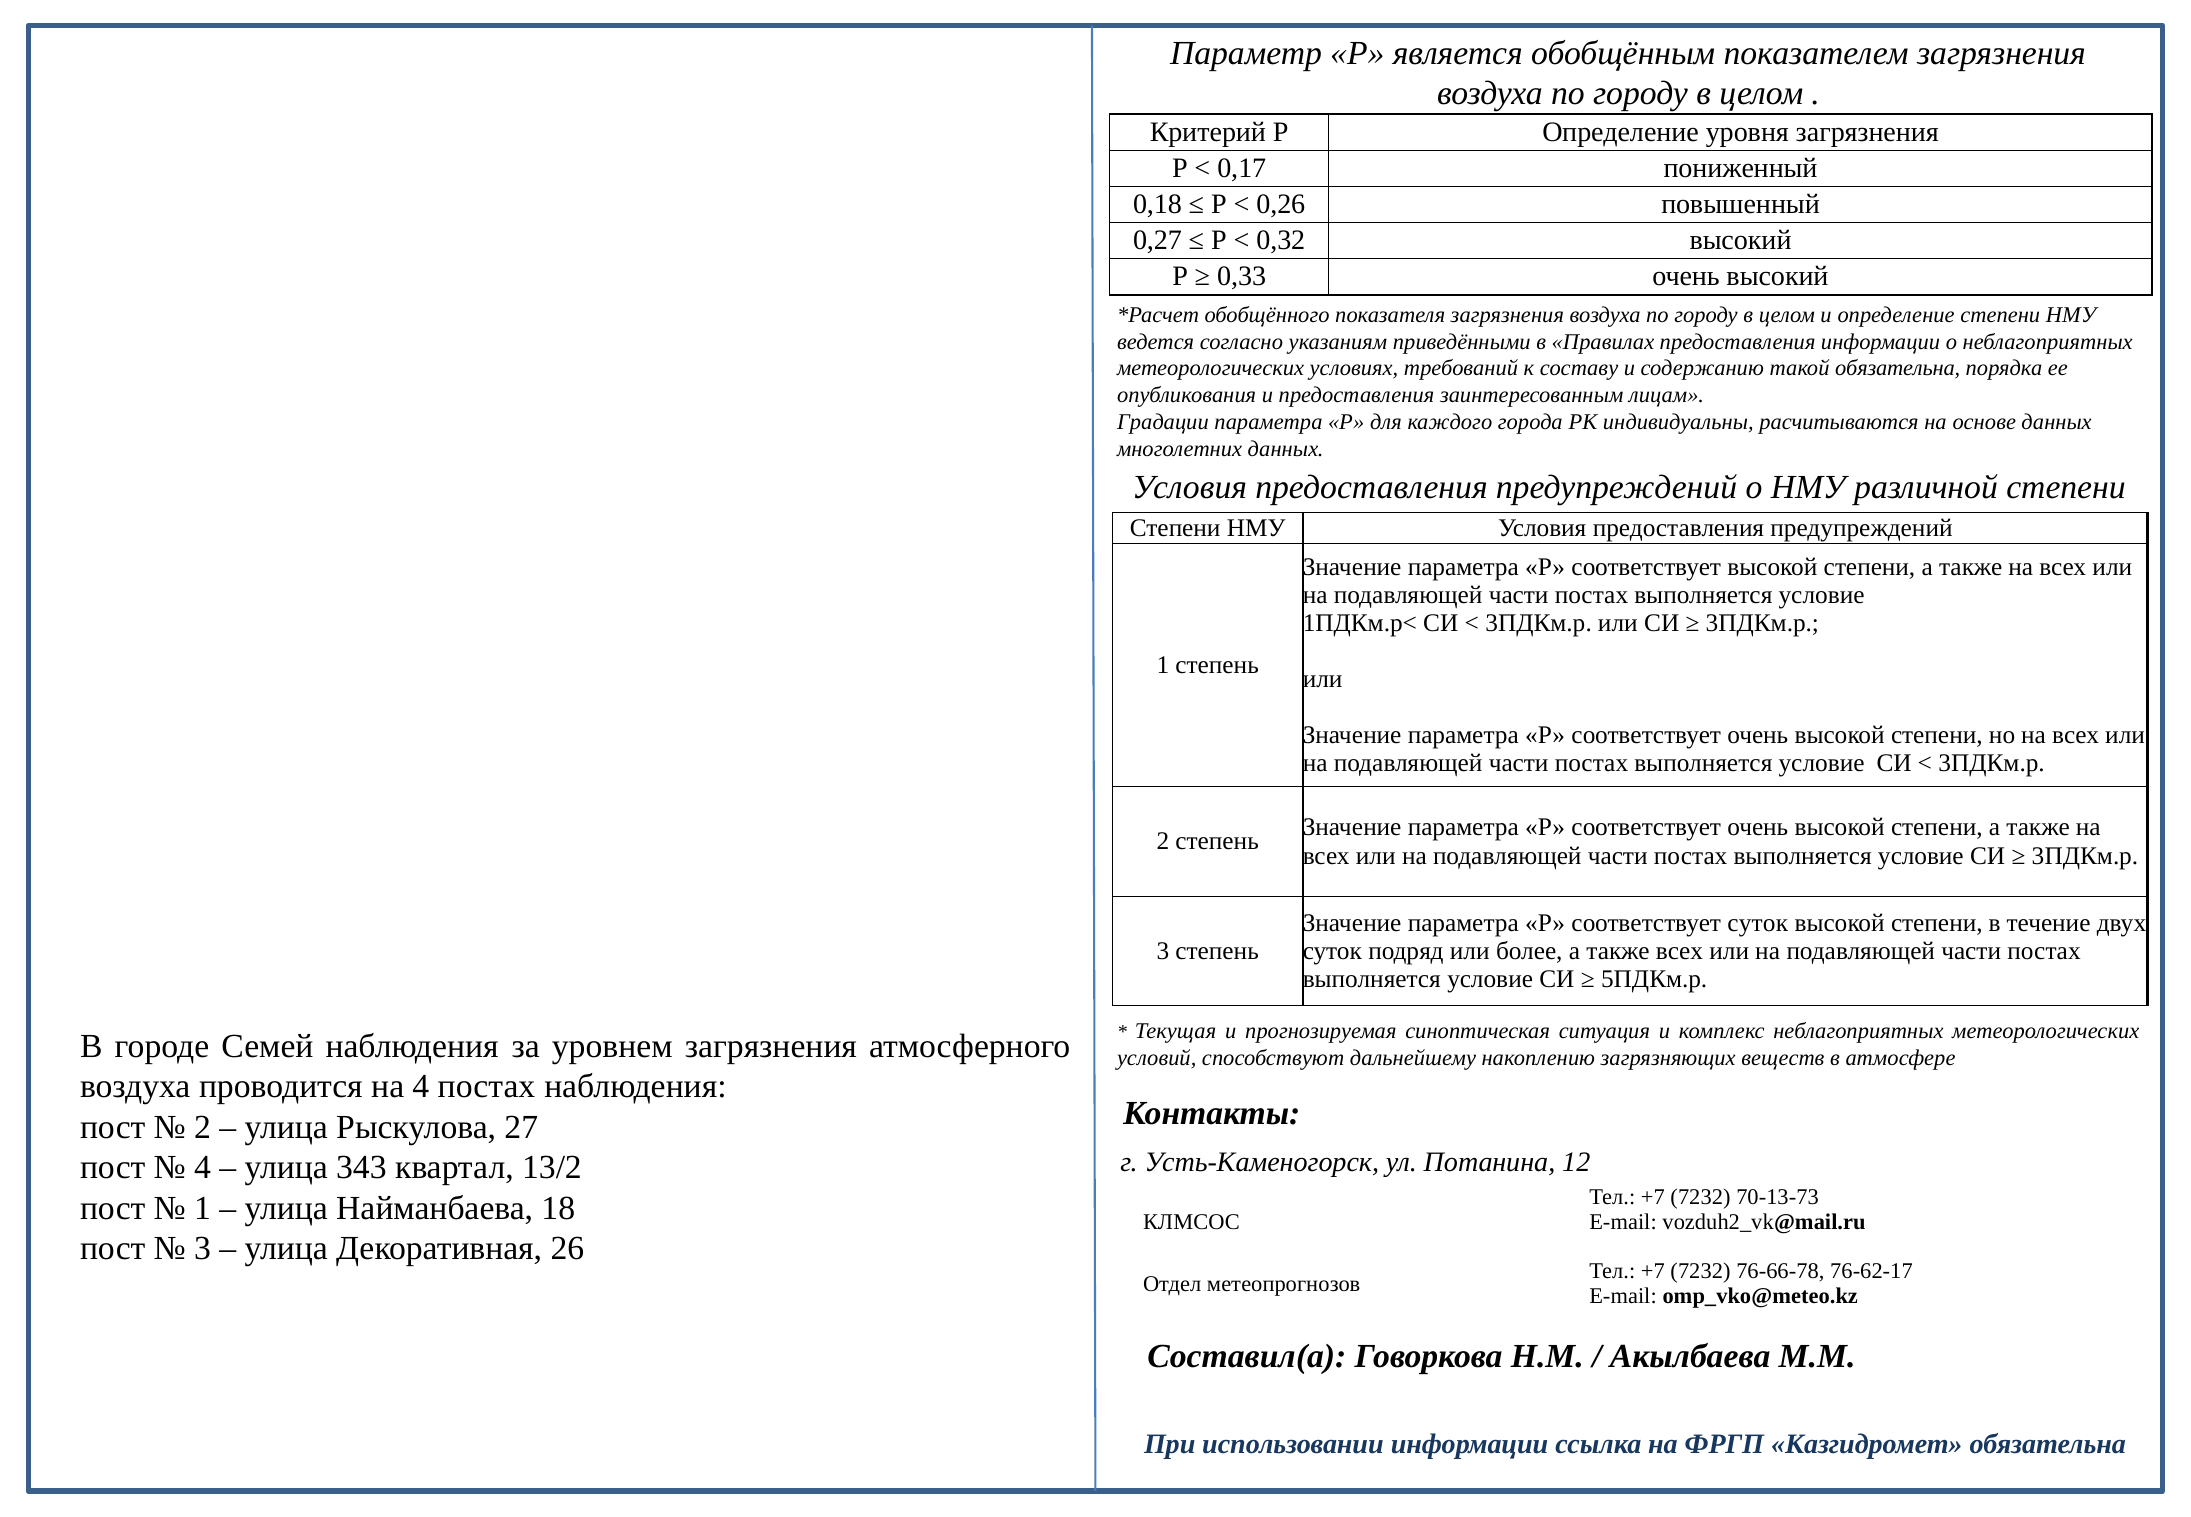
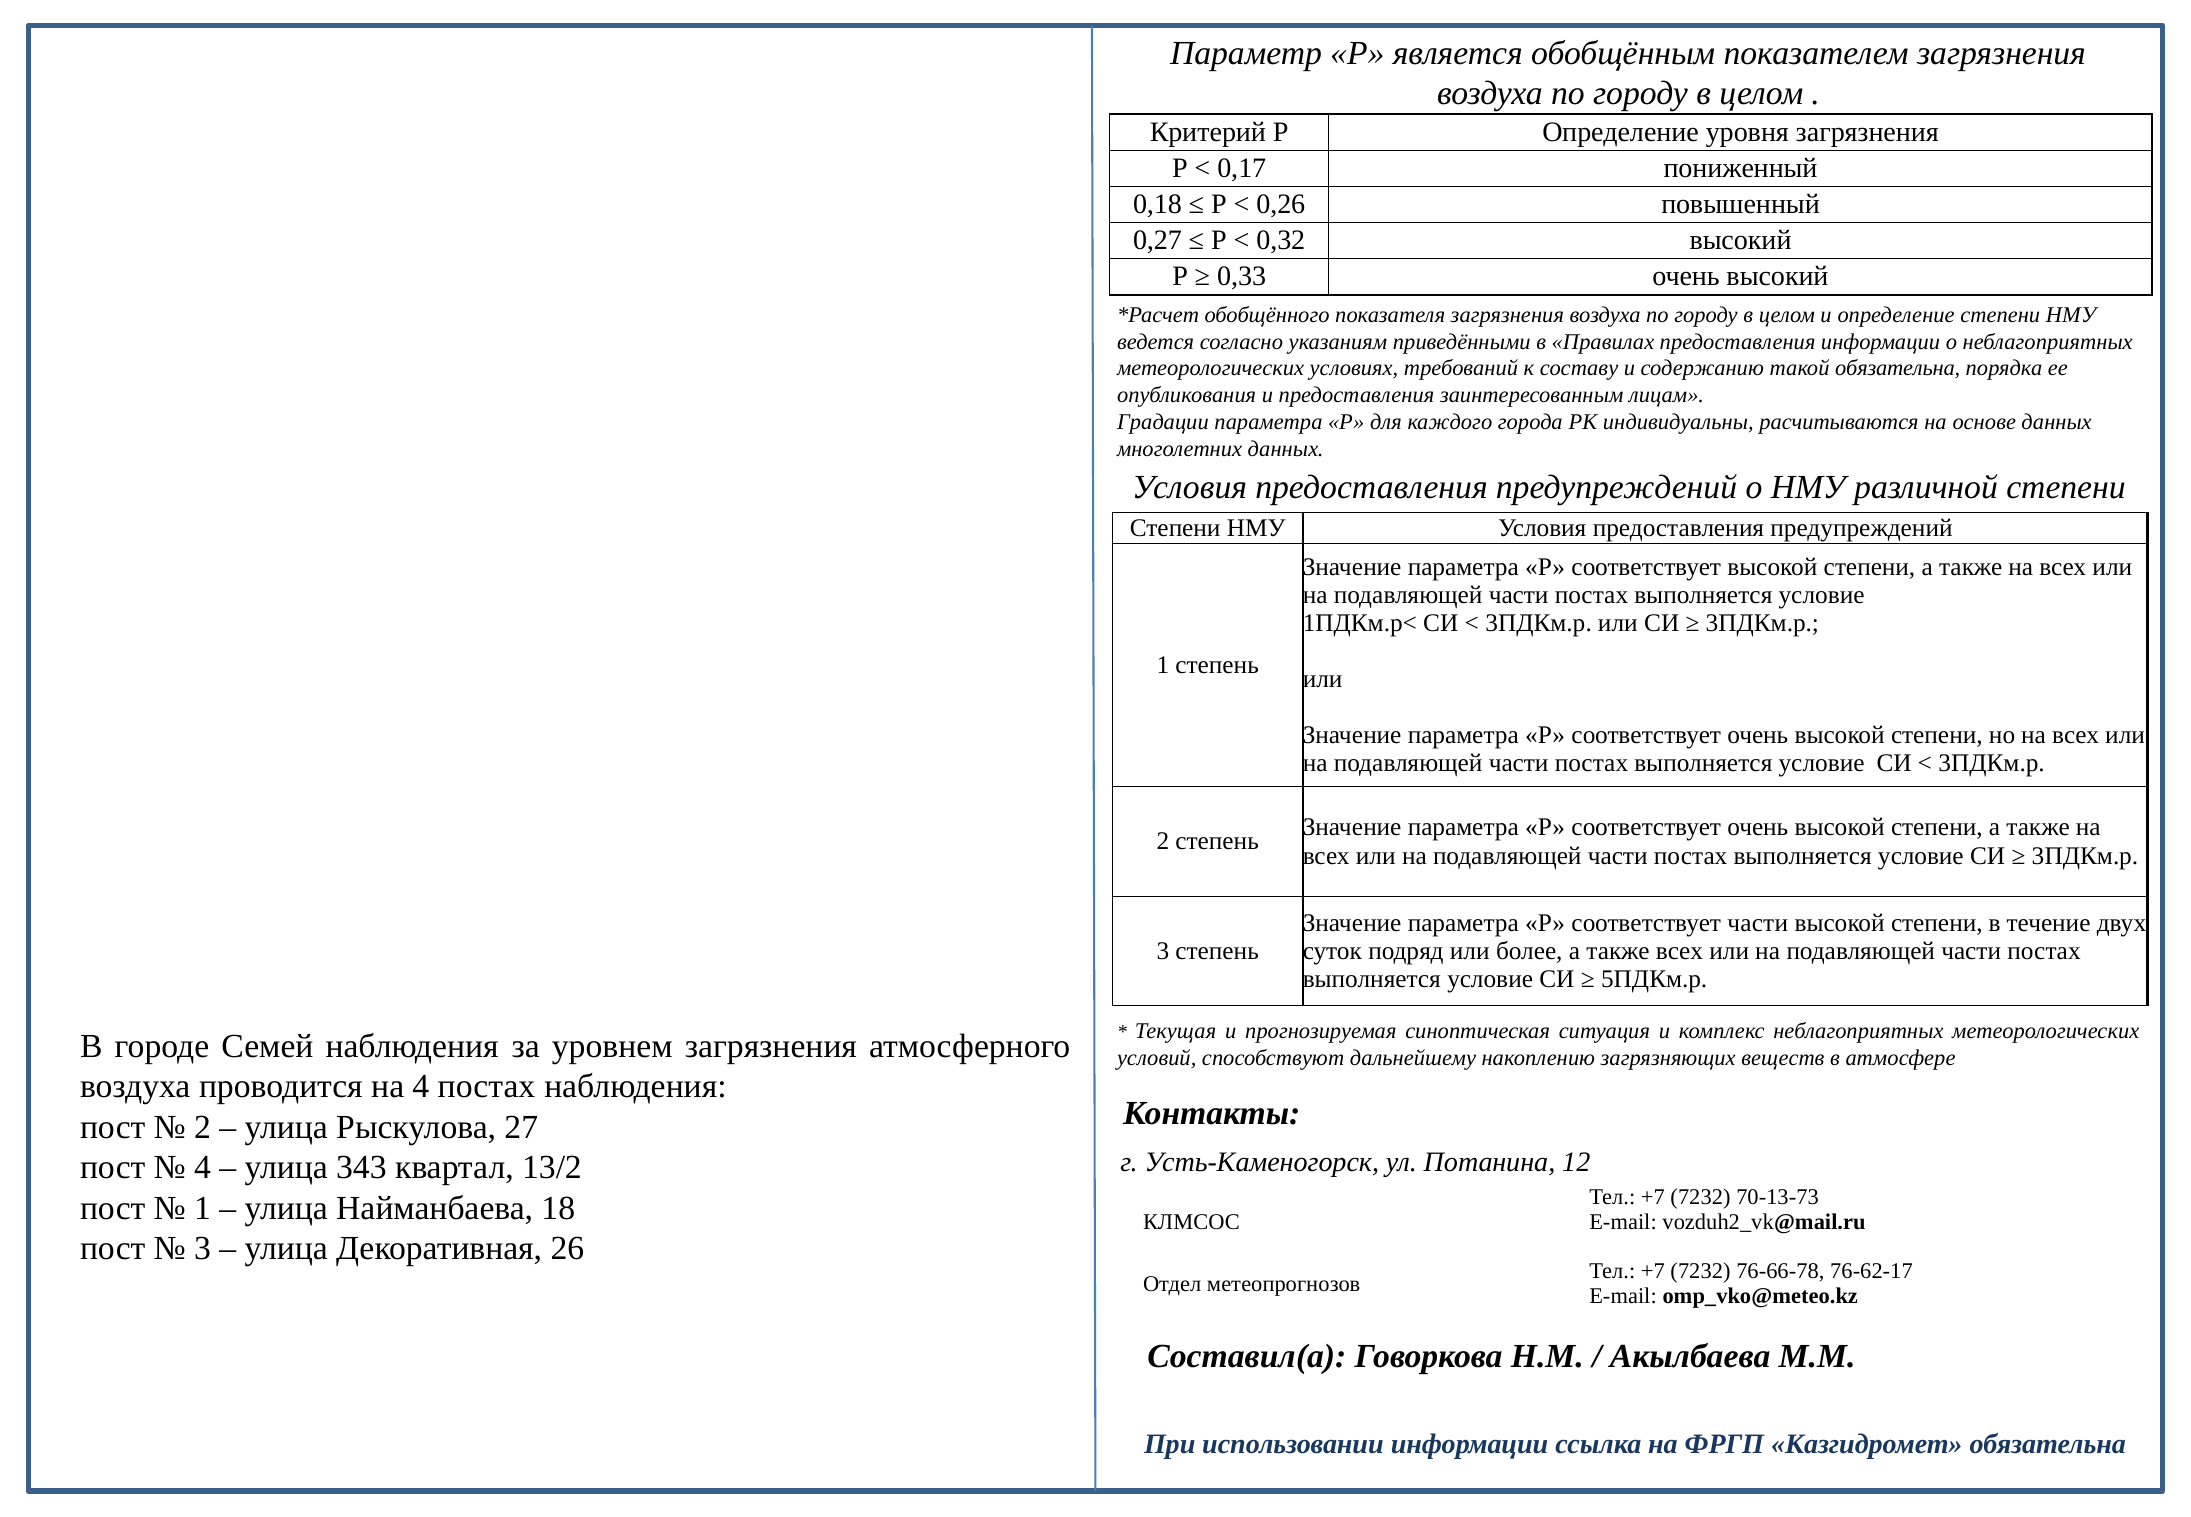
соответствует суток: суток -> части
